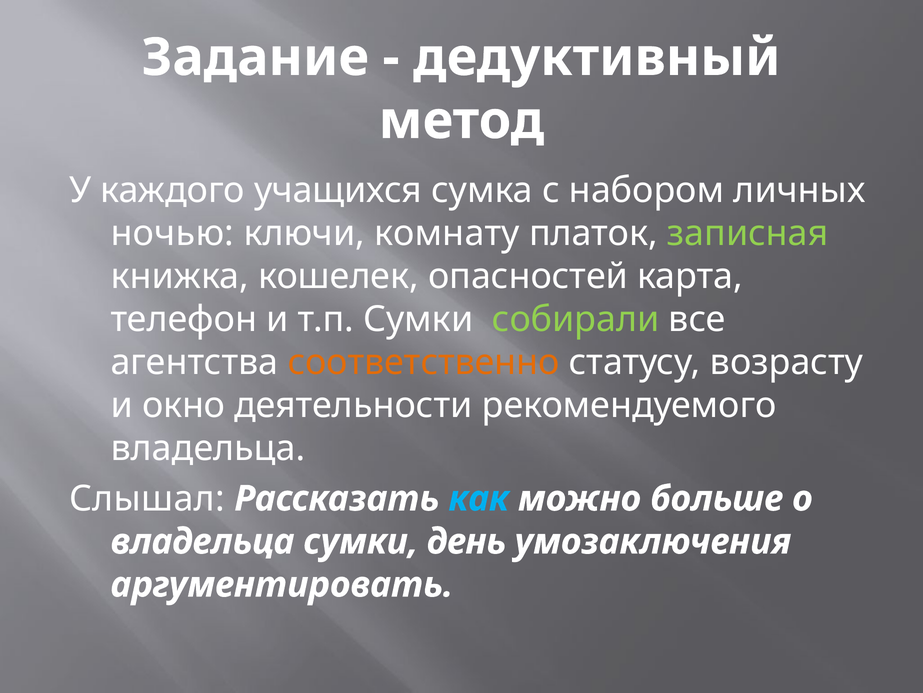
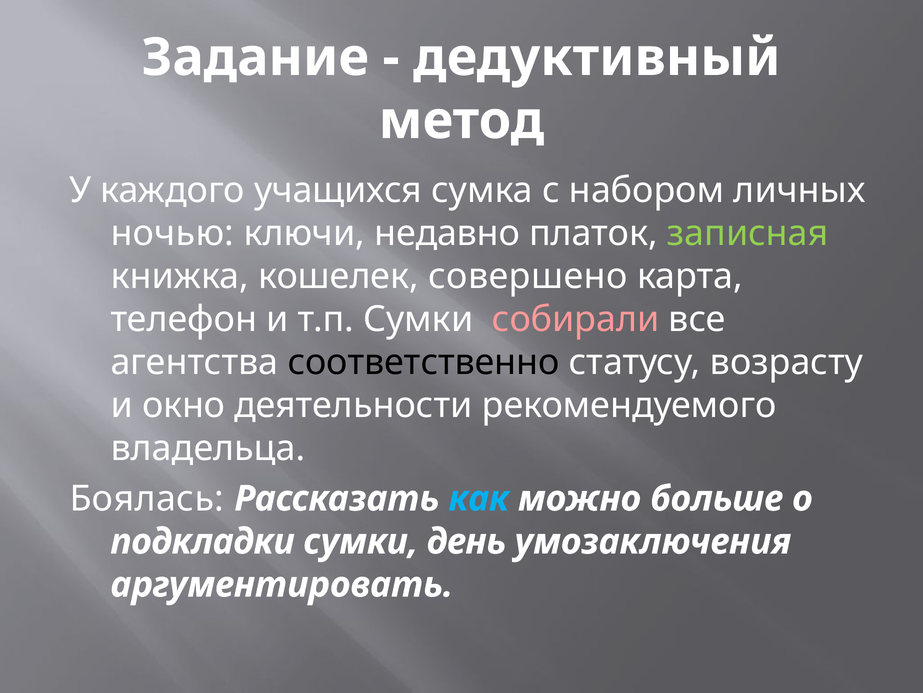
комнату: комнату -> недавно
опасностей: опасностей -> совершено
собирали colour: light green -> pink
соответственно colour: orange -> black
Слышал: Слышал -> Боялась
владельца at (203, 541): владельца -> подкладки
